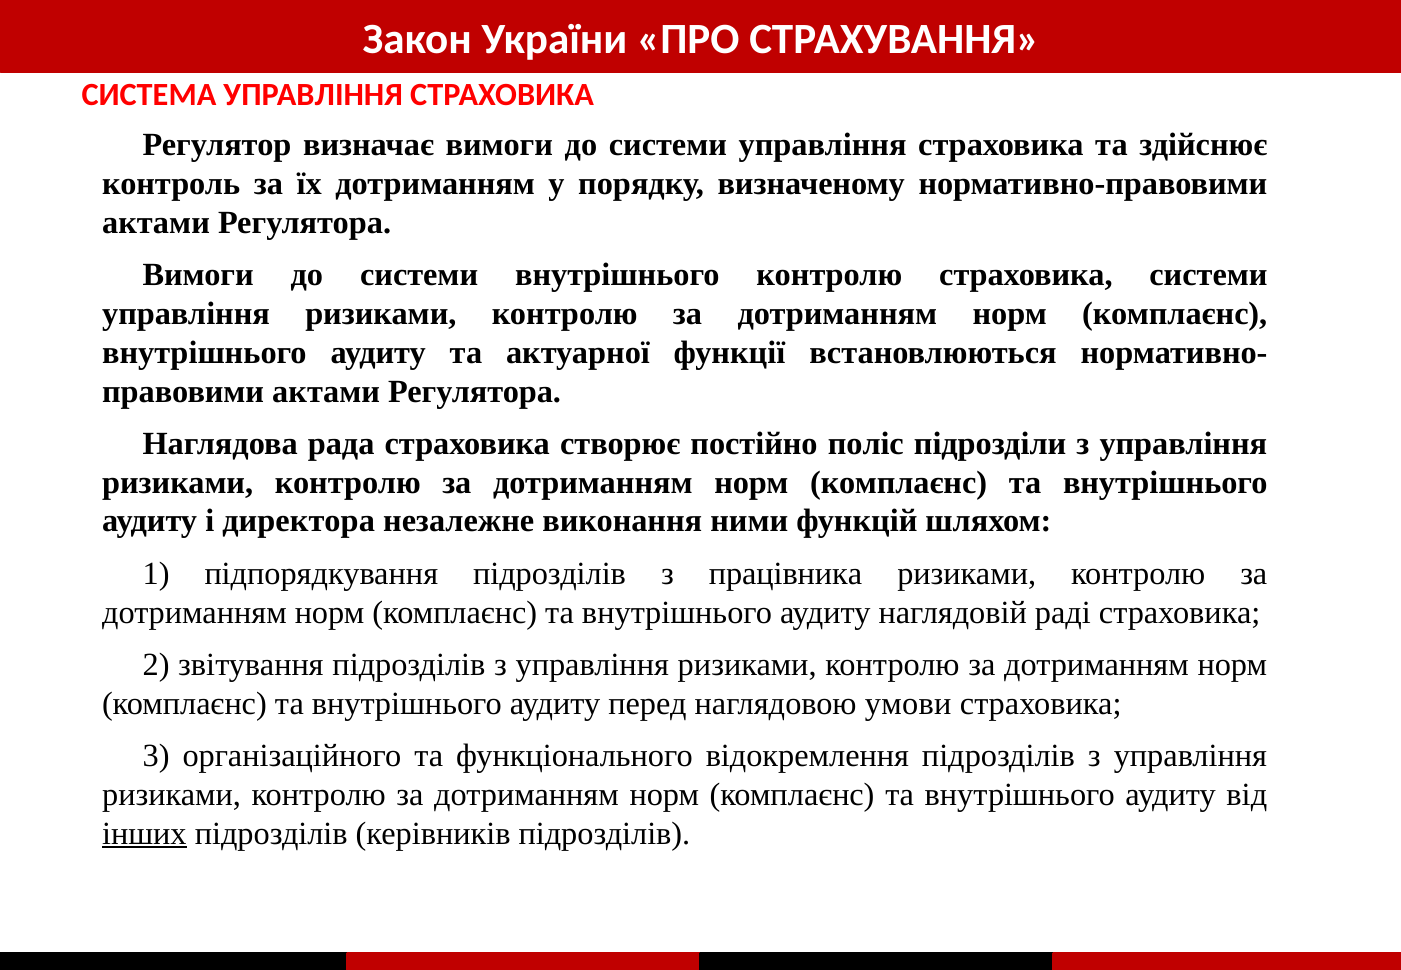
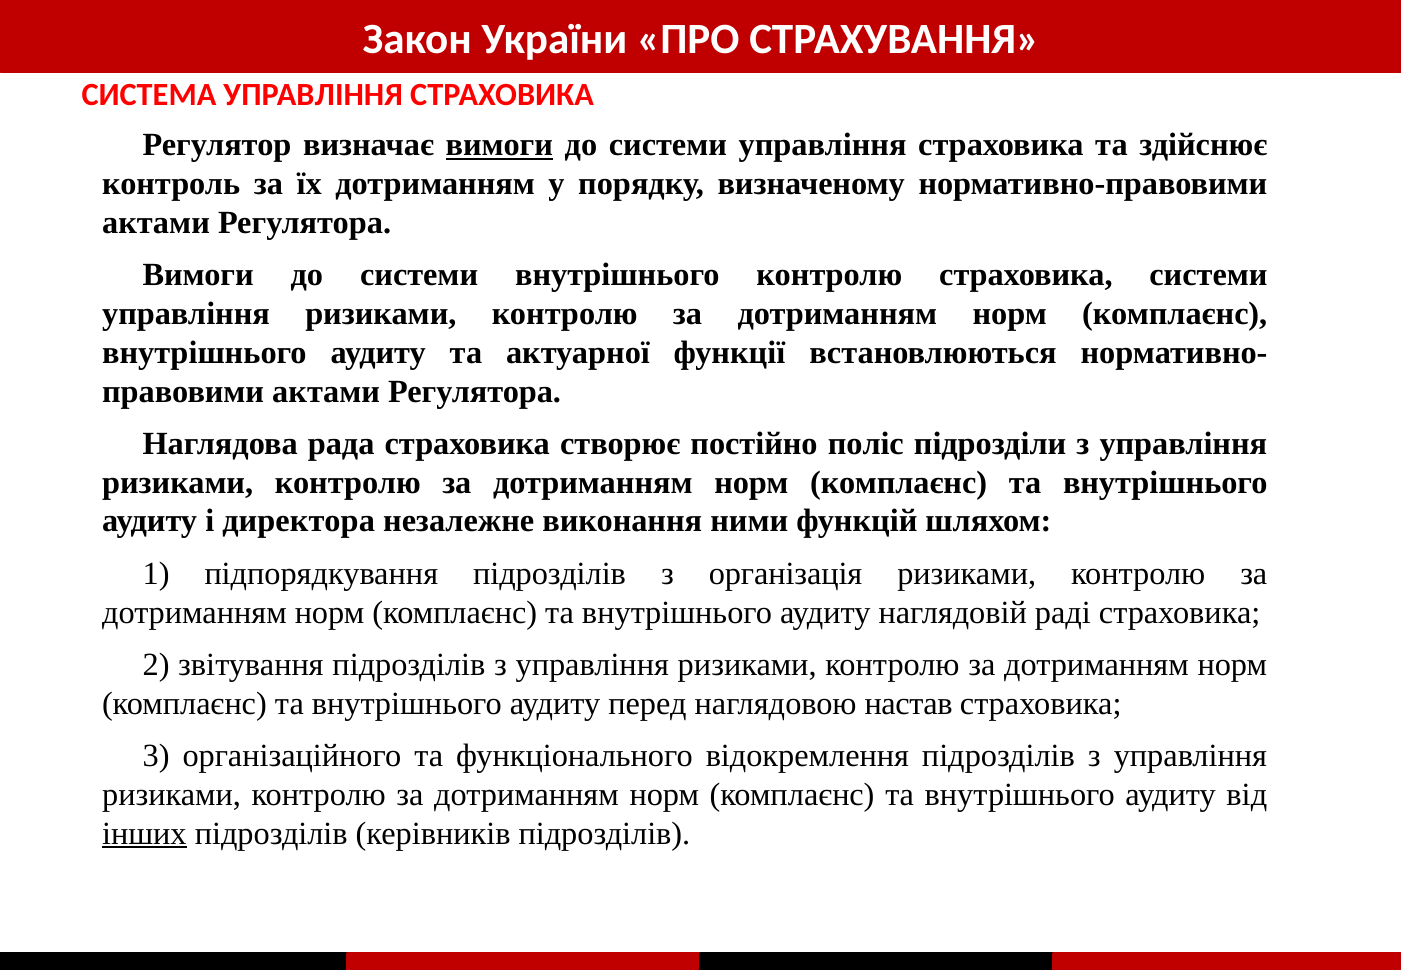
вимоги at (499, 145) underline: none -> present
працівника: працівника -> організація
умови: умови -> настав
